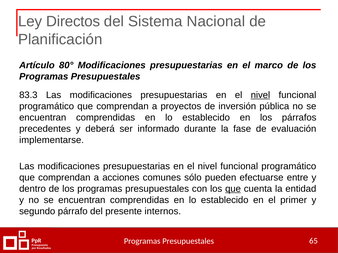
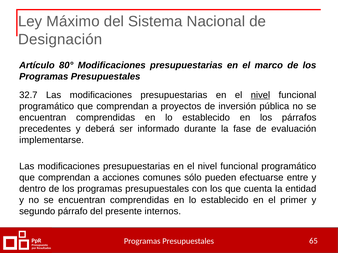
Directos: Directos -> Máximo
Planificación: Planificación -> Designación
83.3: 83.3 -> 32.7
que at (233, 189) underline: present -> none
